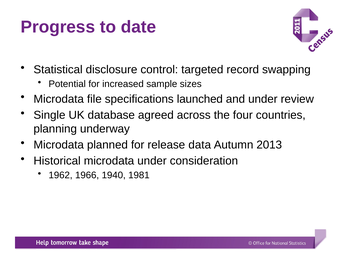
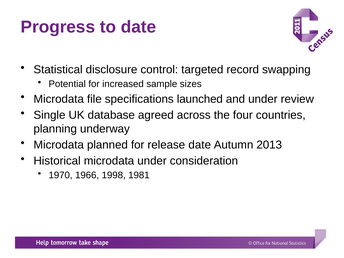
release data: data -> date
1962: 1962 -> 1970
1940: 1940 -> 1998
